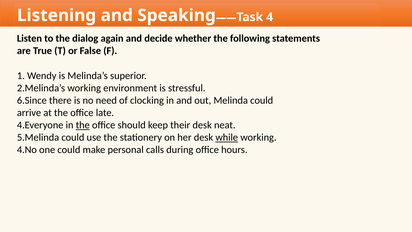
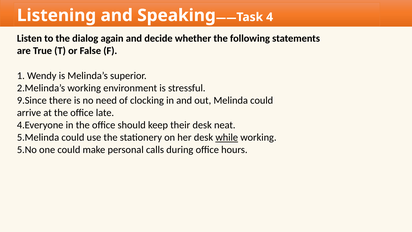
6.Since: 6.Since -> 9.Since
the at (83, 125) underline: present -> none
4.No: 4.No -> 5.No
